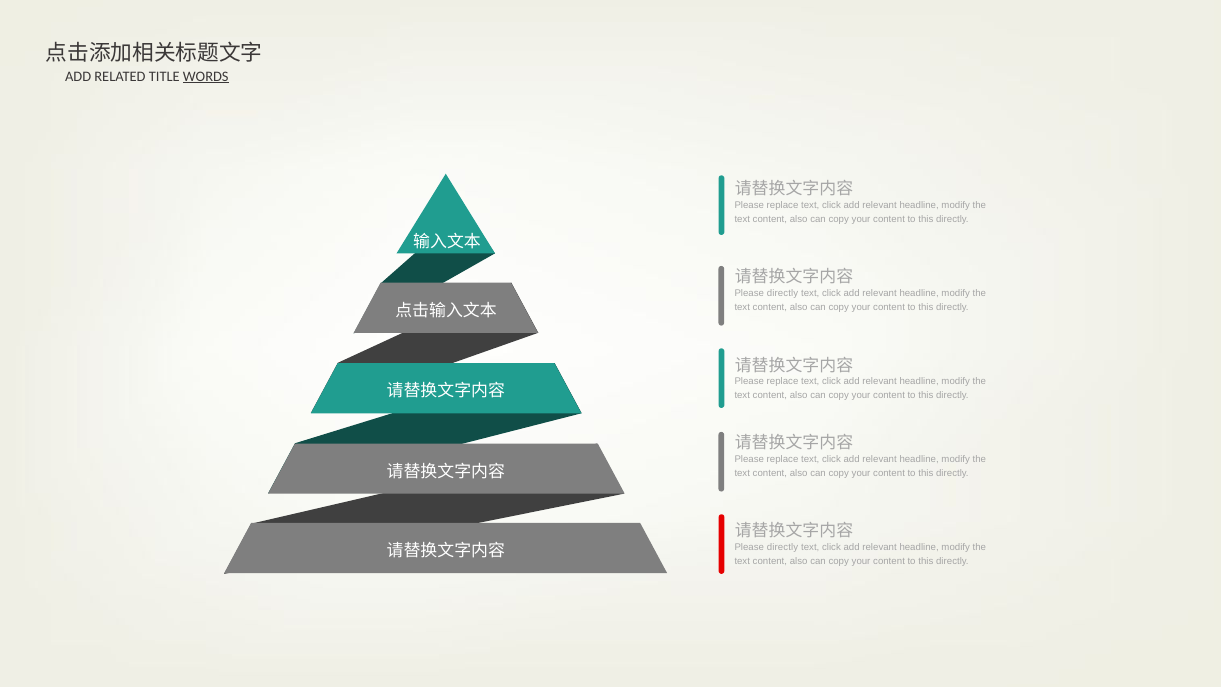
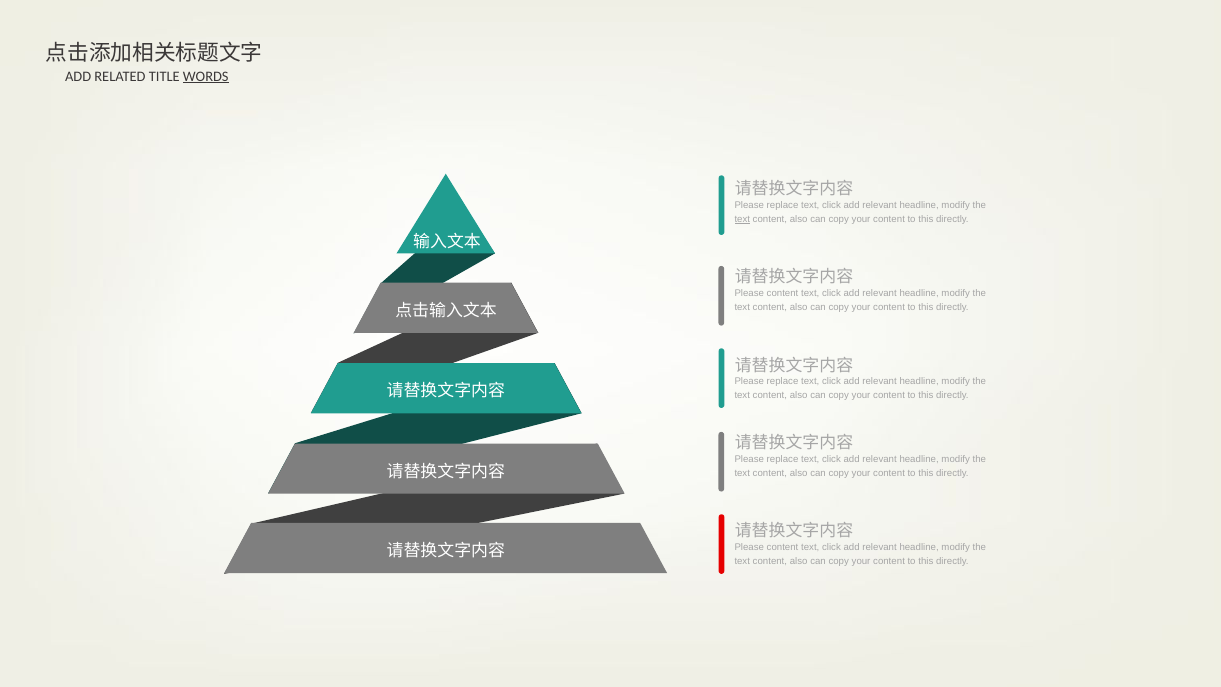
text at (742, 219) underline: none -> present
directly at (782, 293): directly -> content
directly at (782, 547): directly -> content
